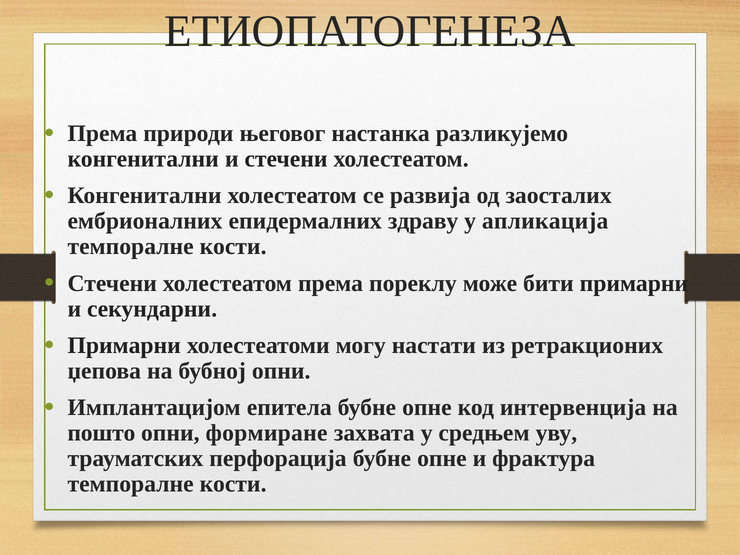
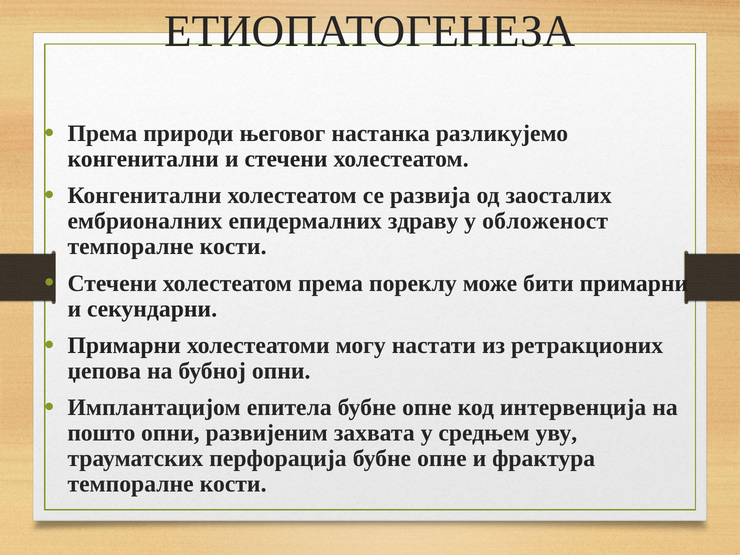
апликација: апликација -> обложеност
формиране: формиране -> развијеним
